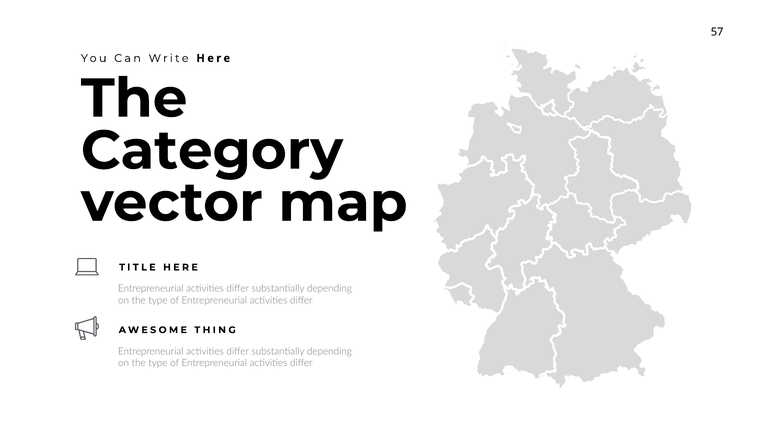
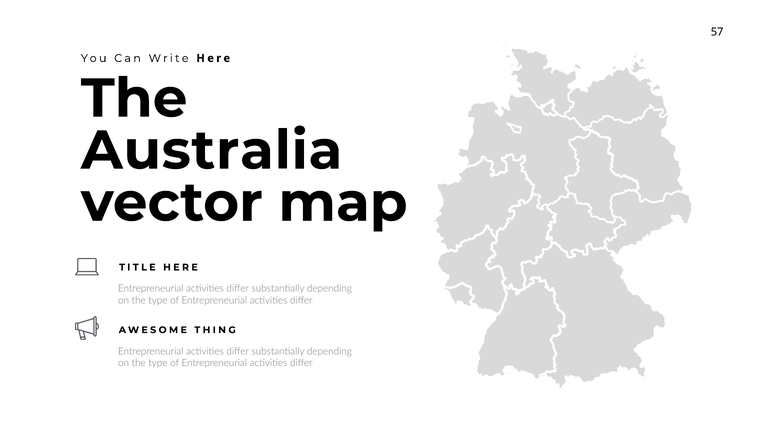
Category: Category -> Australia
